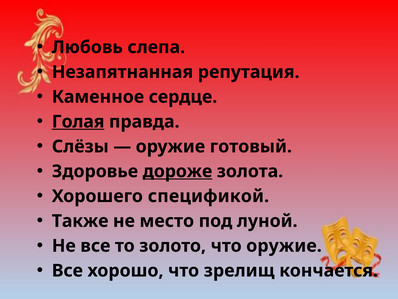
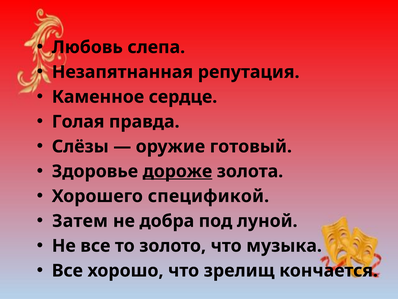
Голая underline: present -> none
Также: Также -> Затем
место: место -> добра
что оружие: оружие -> музыка
